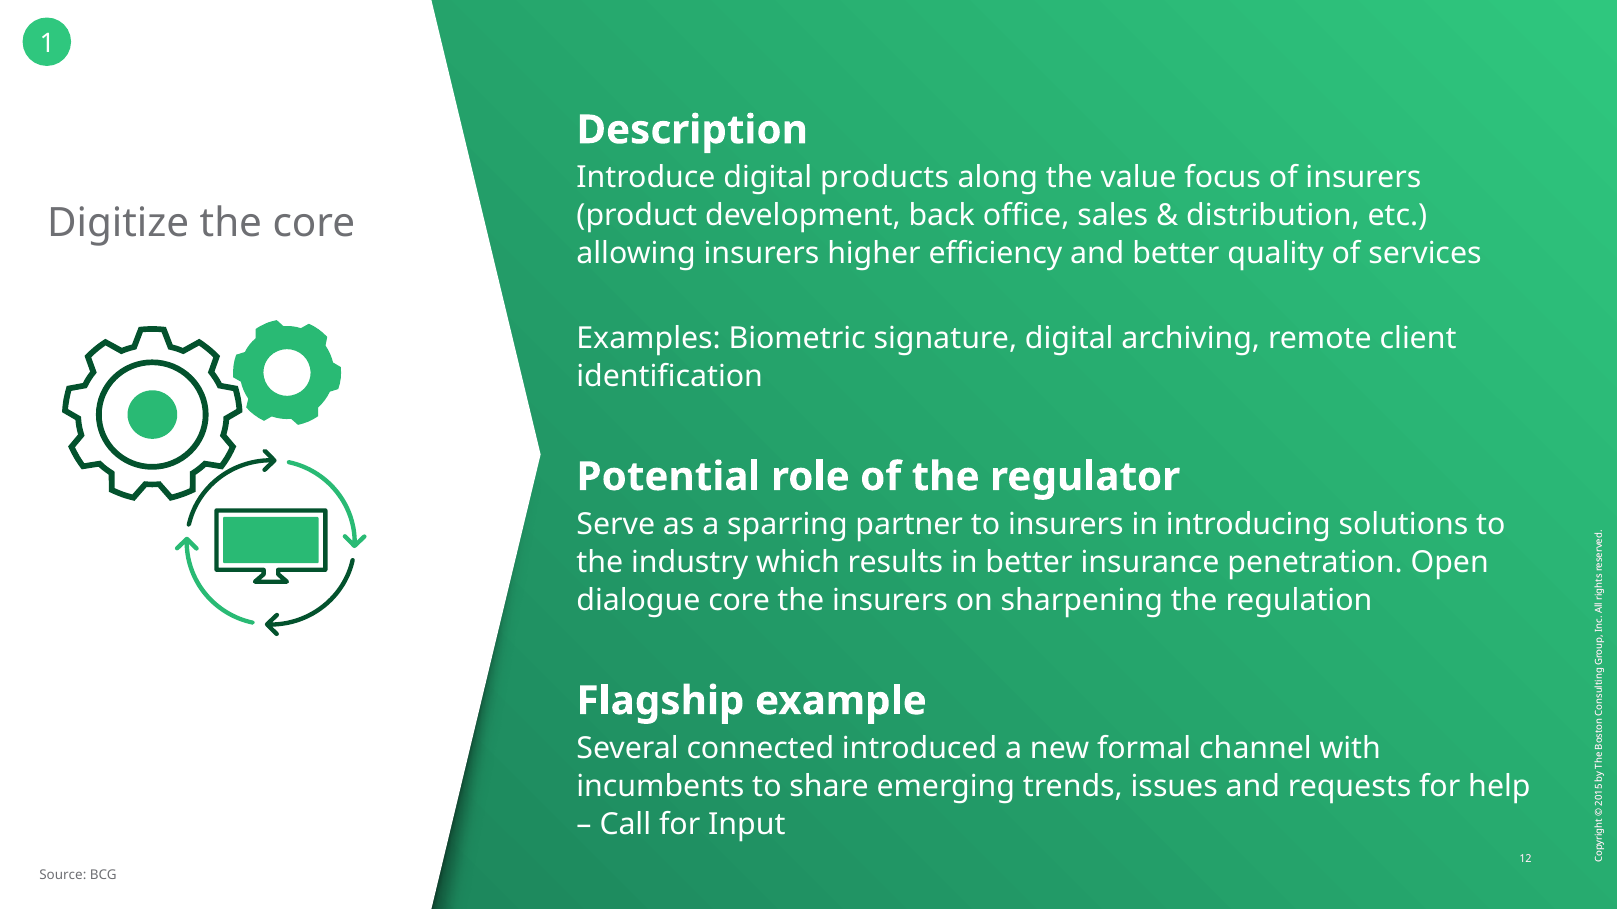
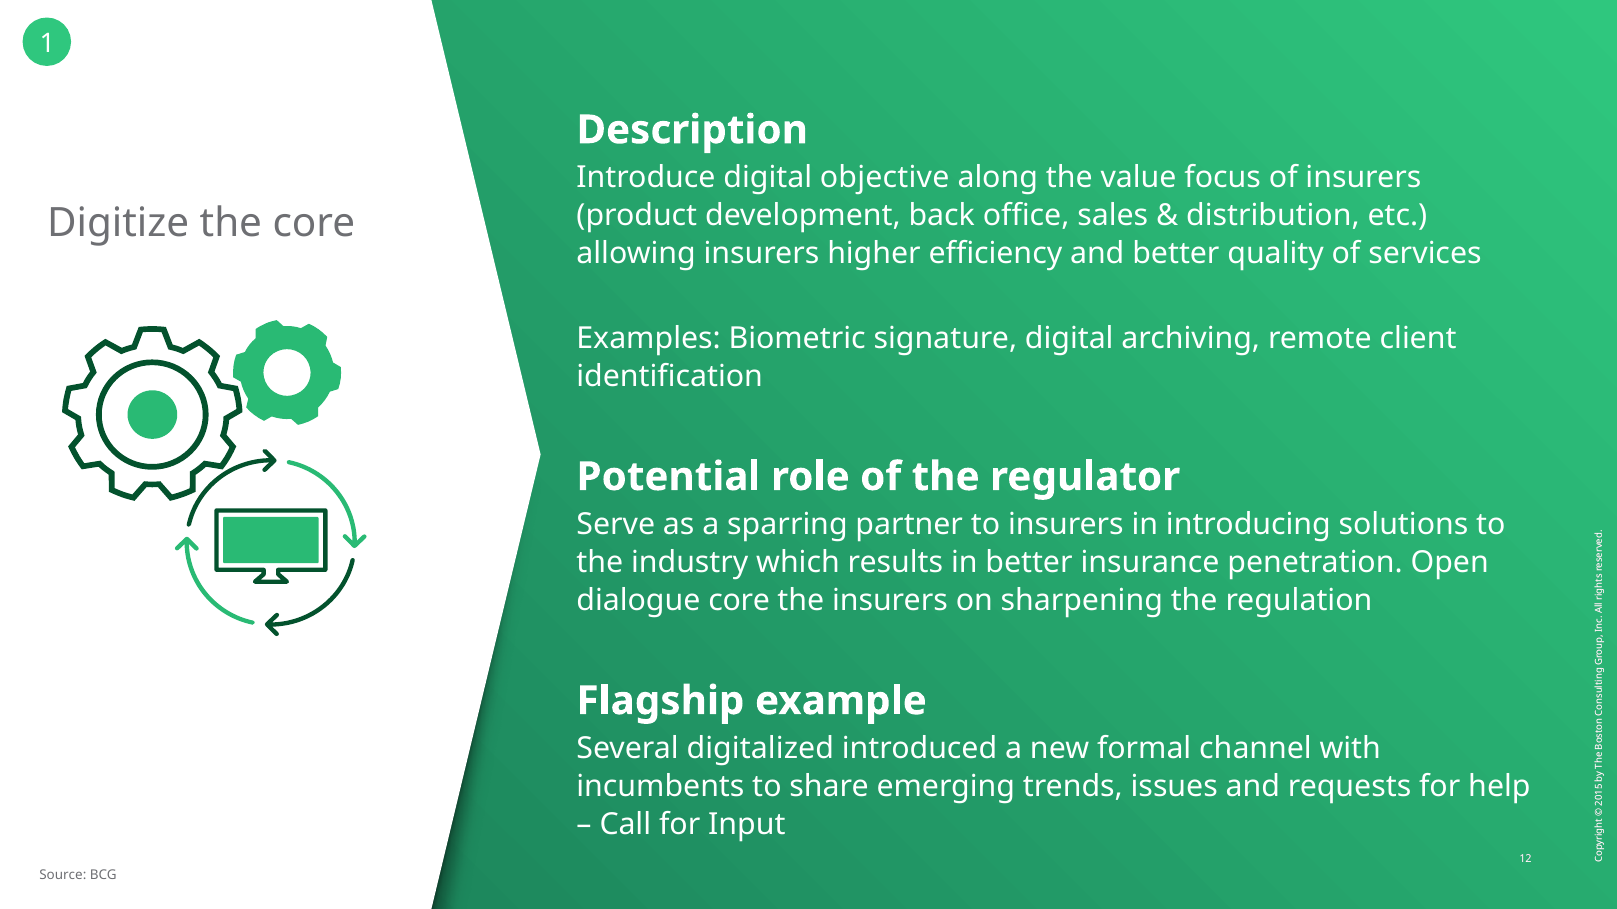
products: products -> objective
connected: connected -> digitalized
